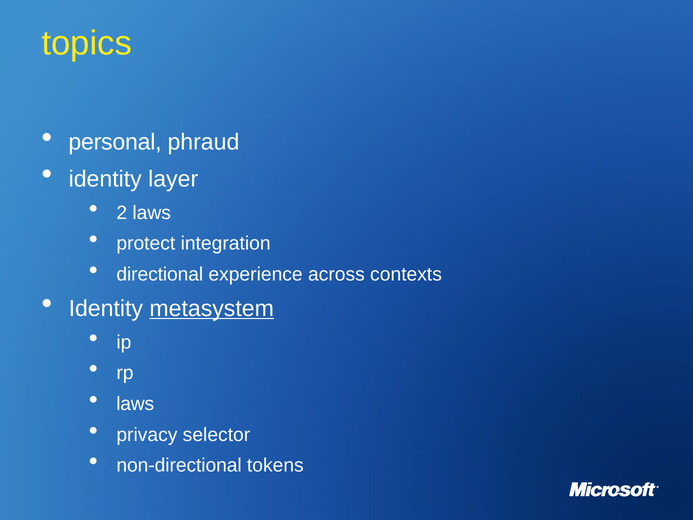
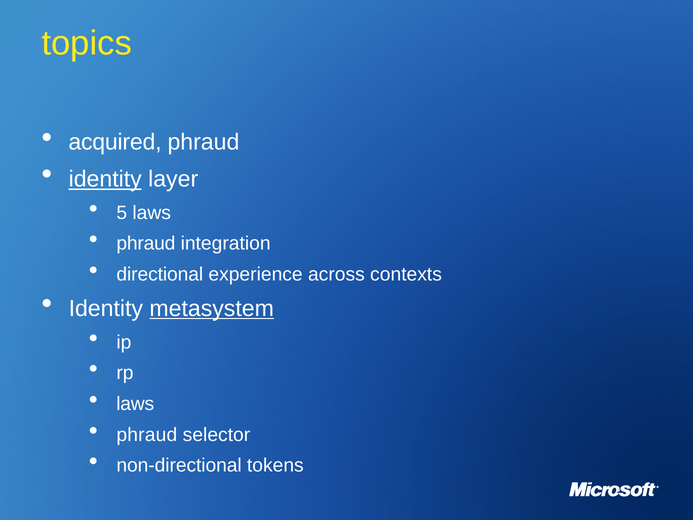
personal: personal -> acquired
identity at (105, 179) underline: none -> present
2: 2 -> 5
protect at (146, 244): protect -> phraud
privacy at (147, 434): privacy -> phraud
